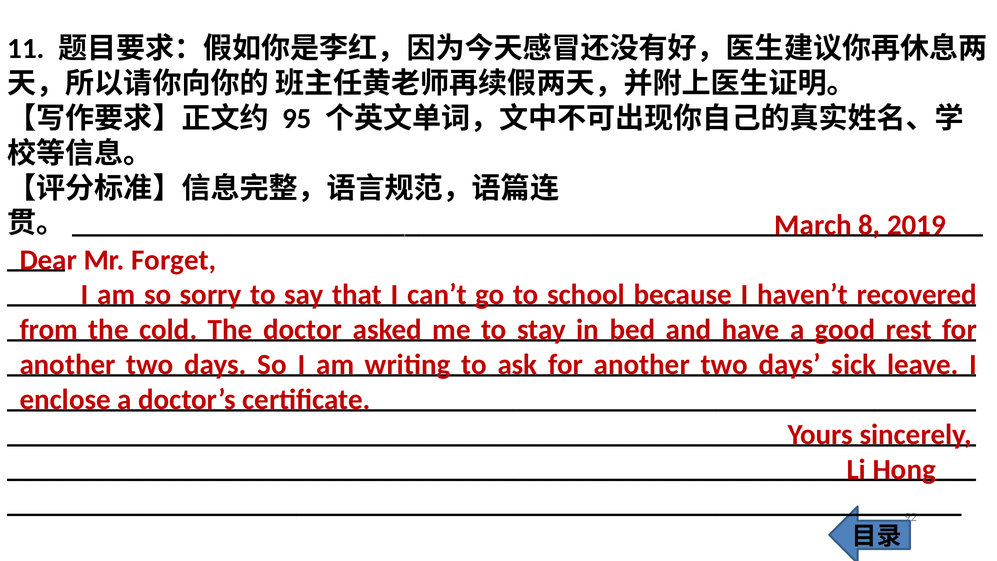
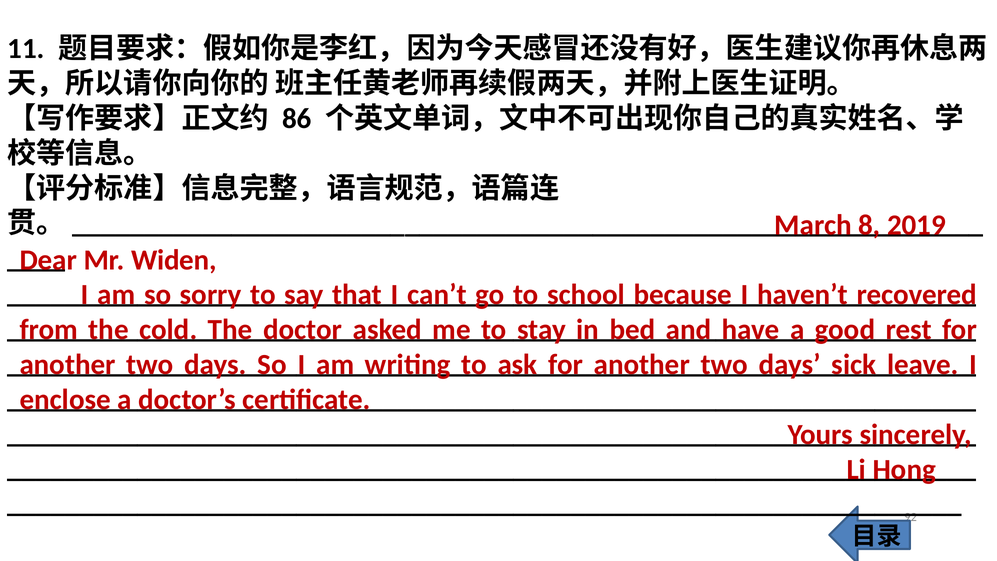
95: 95 -> 86
Forget: Forget -> Widen
